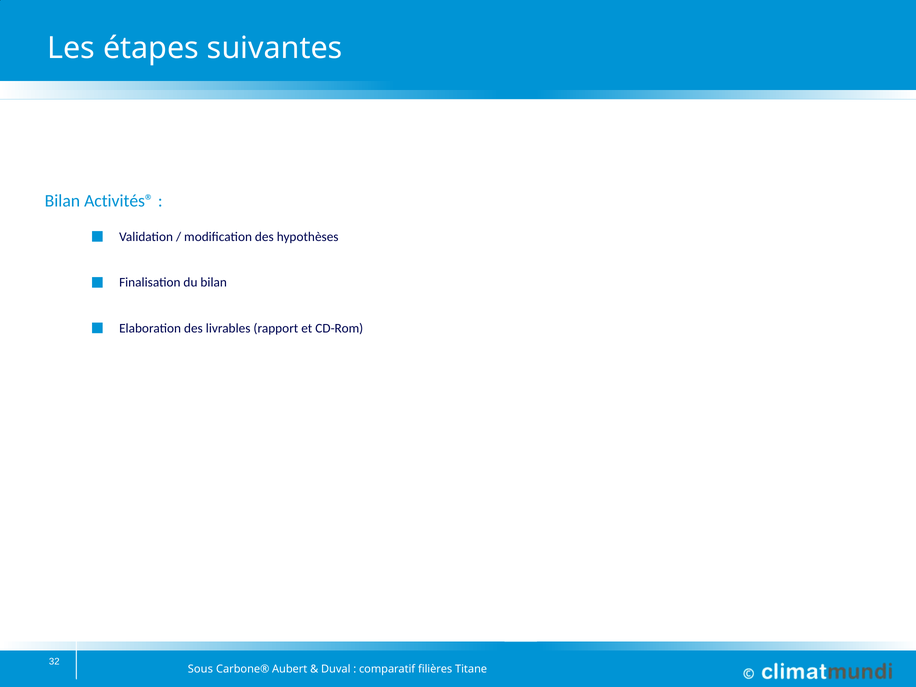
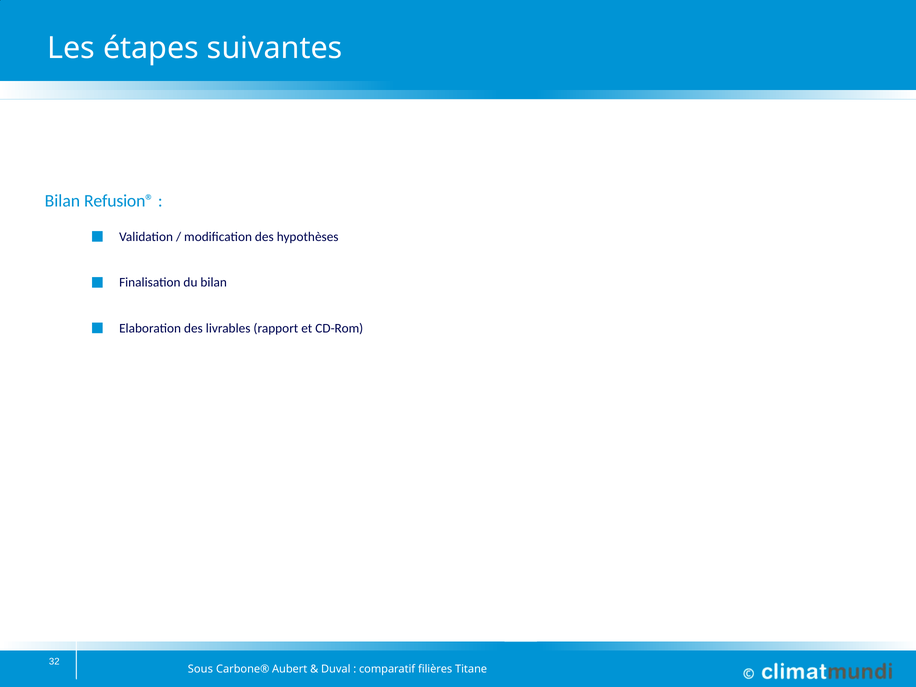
Activités®: Activités® -> Refusion®
